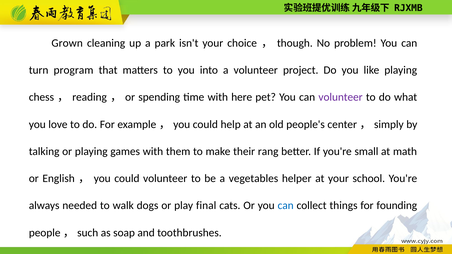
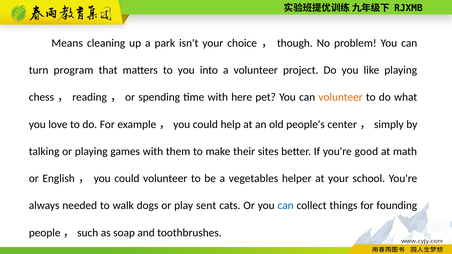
Grown: Grown -> Means
volunteer at (341, 97) colour: purple -> orange
rang: rang -> sites
small: small -> good
final: final -> sent
